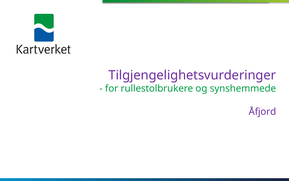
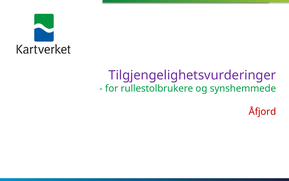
Åfjord colour: purple -> red
